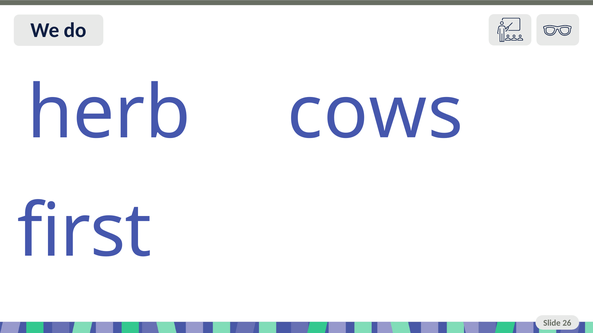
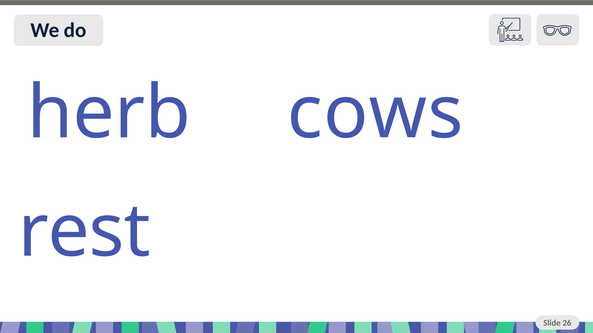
first: first -> rest
